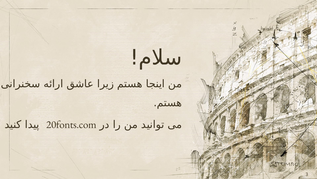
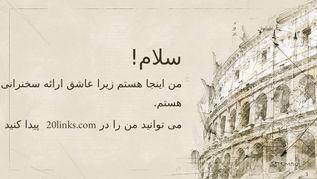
20fonts.com: 20fonts.com -> 20links.com
